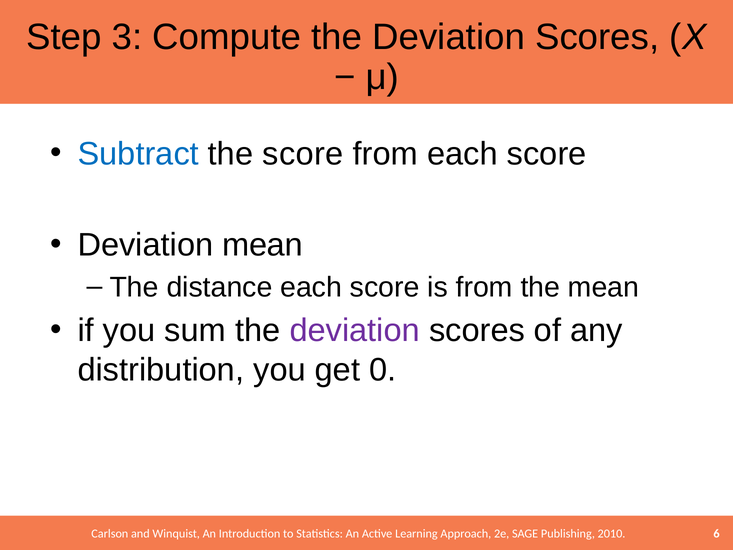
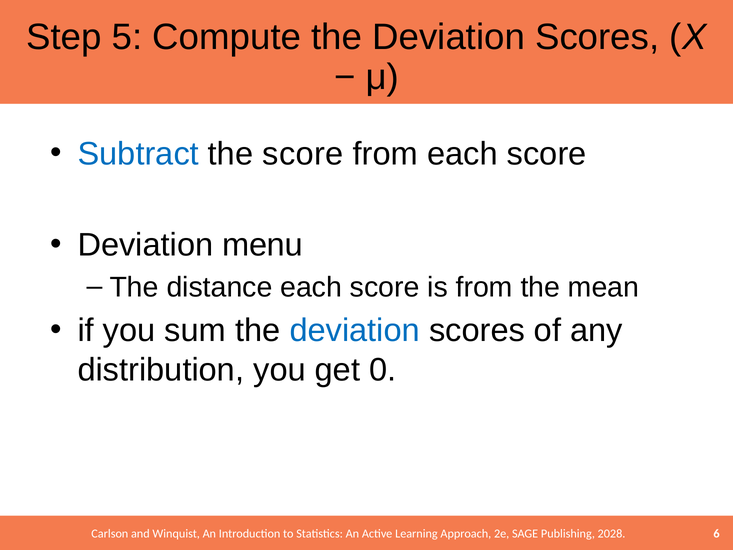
3: 3 -> 5
Deviation mean: mean -> menu
deviation at (355, 331) colour: purple -> blue
2010: 2010 -> 2028
